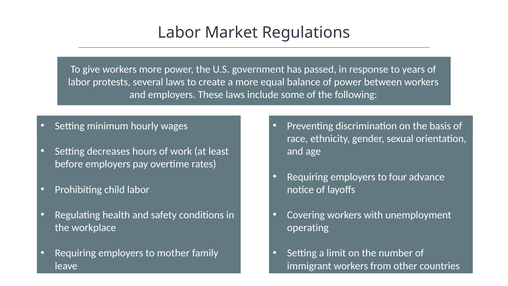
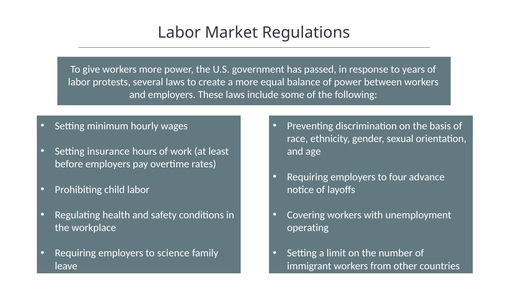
decreases: decreases -> insurance
mother: mother -> science
